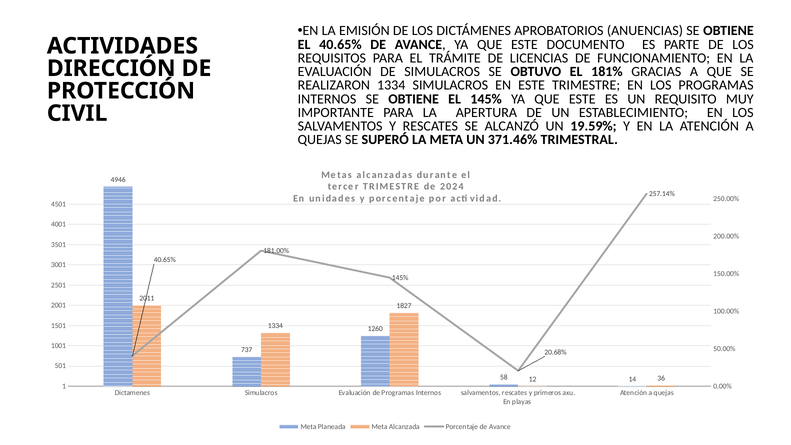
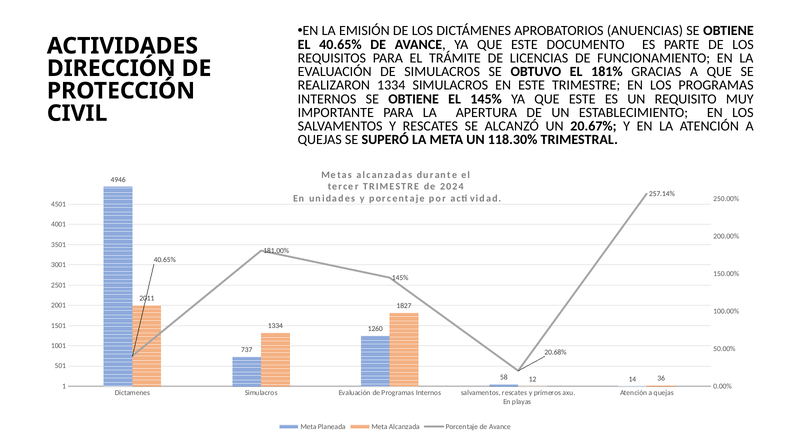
19.59%: 19.59% -> 20.67%
371.46%: 371.46% -> 118.30%
